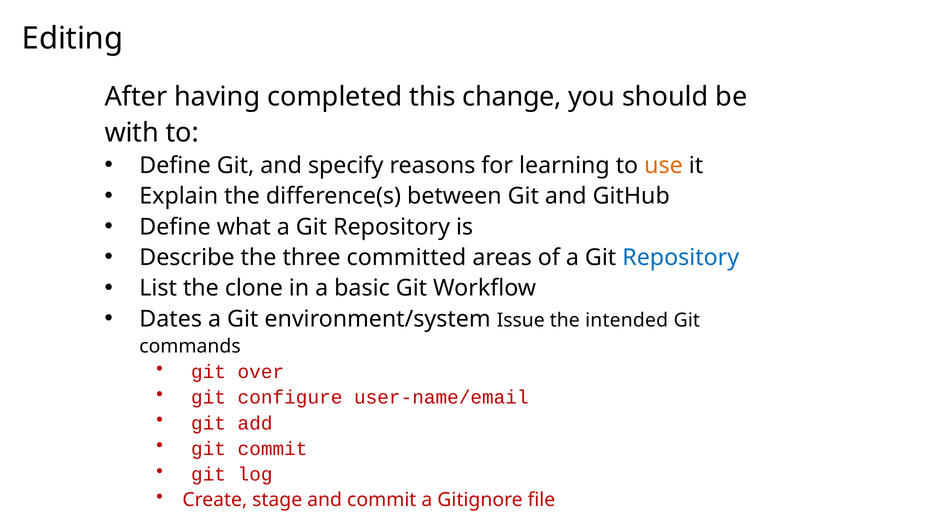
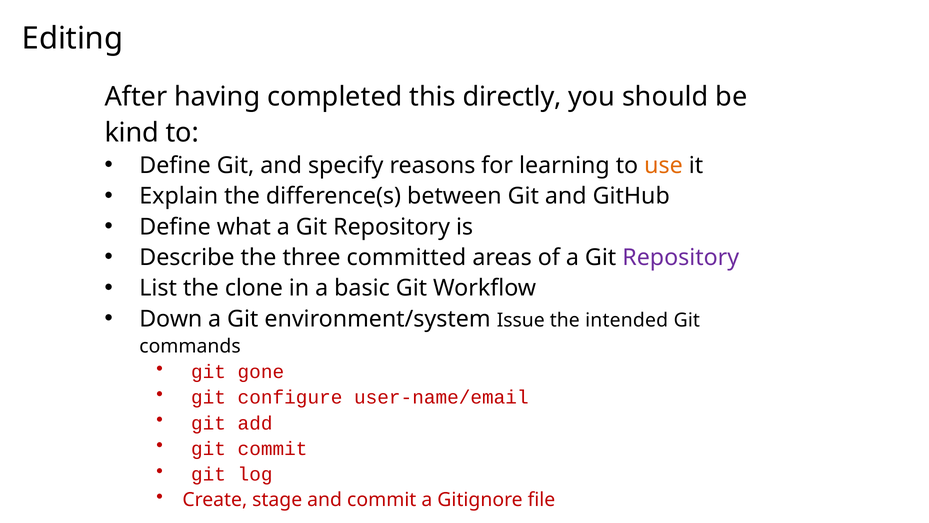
change: change -> directly
with: with -> kind
Repository at (681, 257) colour: blue -> purple
Dates: Dates -> Down
over: over -> gone
